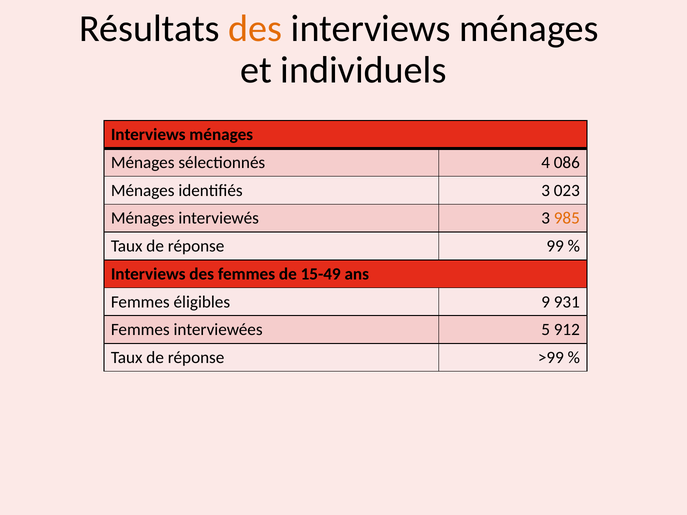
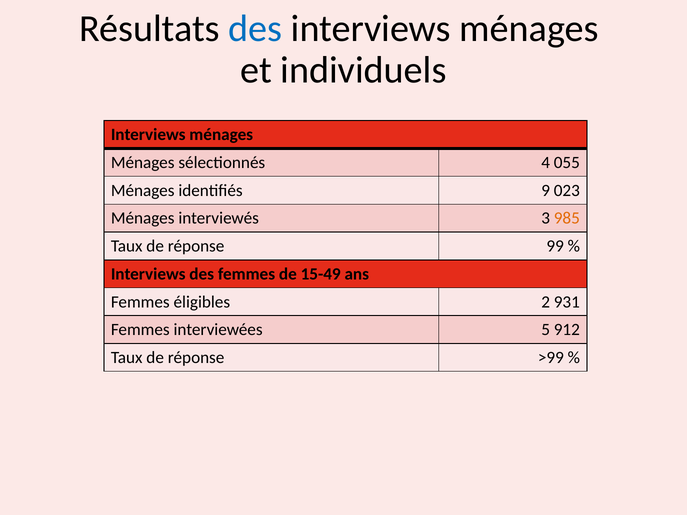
des at (255, 29) colour: orange -> blue
086: 086 -> 055
identifiés 3: 3 -> 9
9: 9 -> 2
